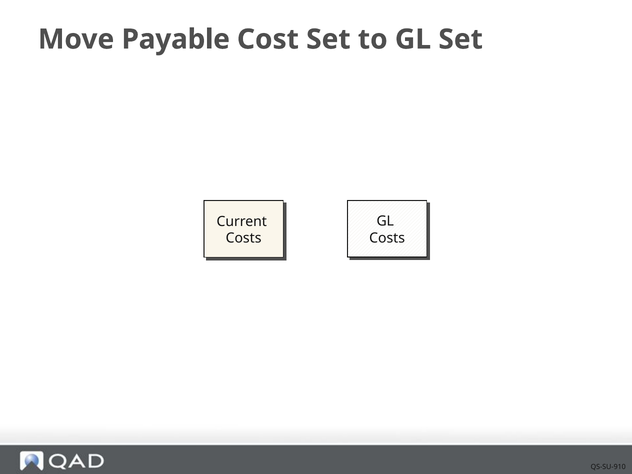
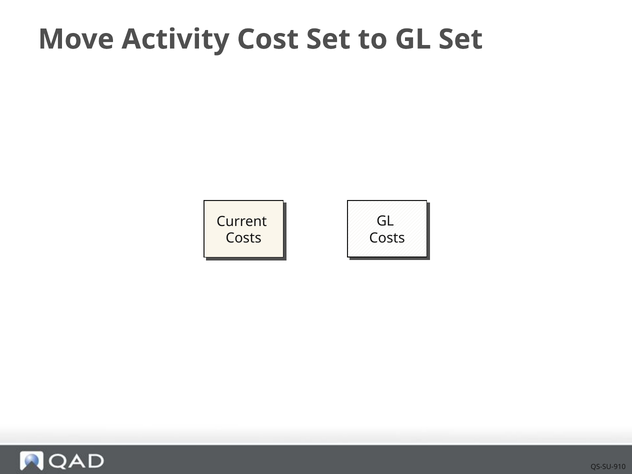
Payable: Payable -> Activity
